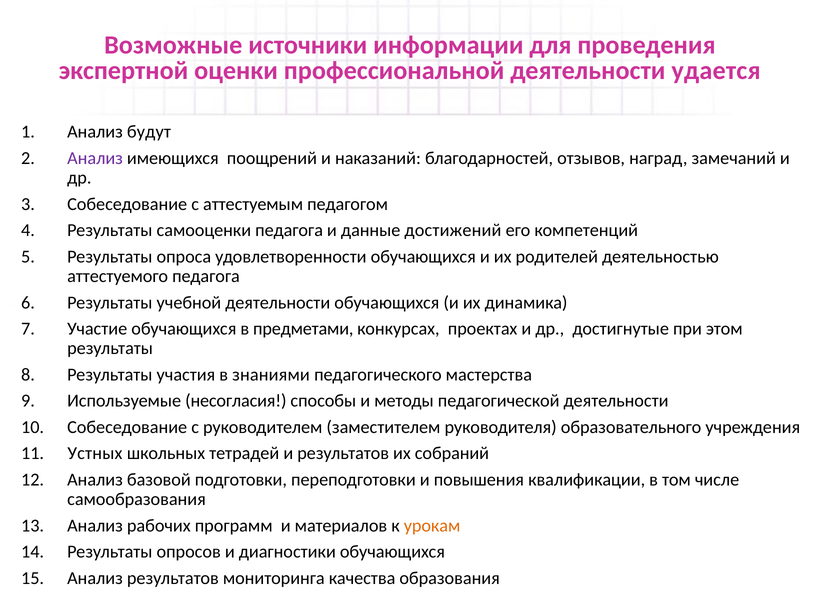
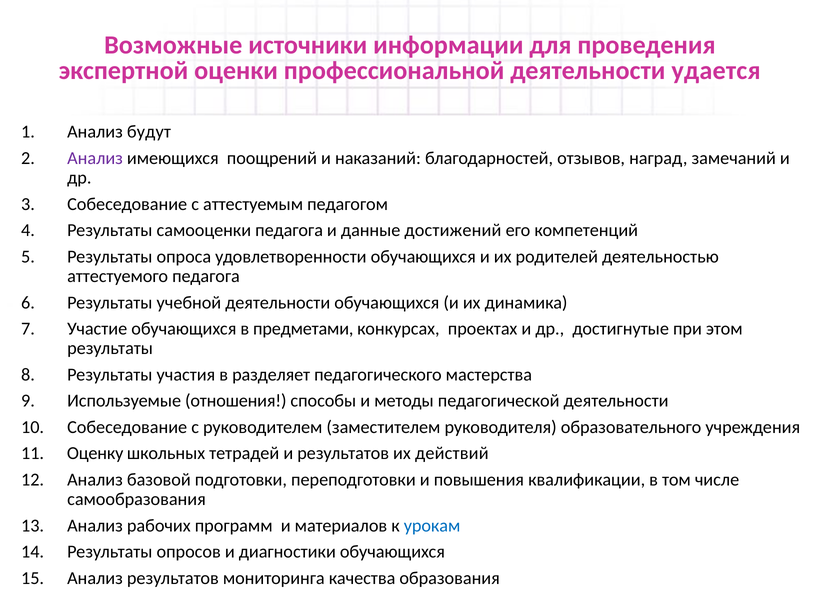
знаниями: знаниями -> разделяет
несогласия: несогласия -> отношения
Устных: Устных -> Оценку
собраний: собраний -> действий
урокам colour: orange -> blue
